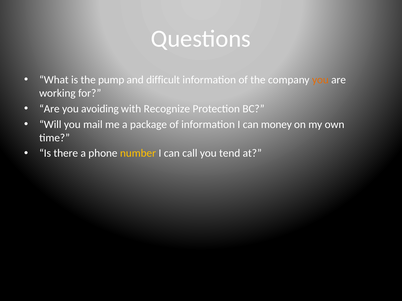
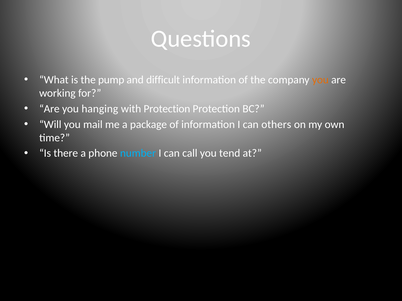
avoiding: avoiding -> hanging
with Recognize: Recognize -> Protection
money: money -> others
number colour: yellow -> light blue
